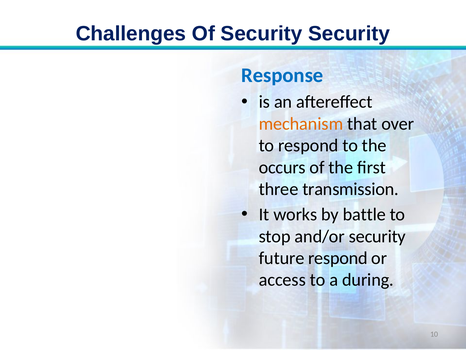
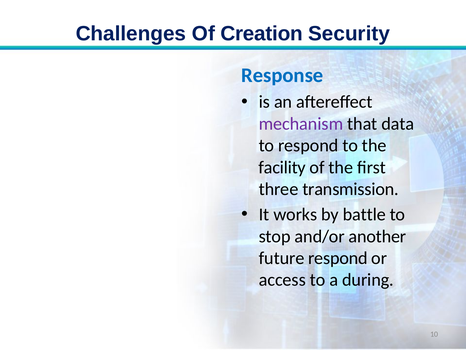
Of Security: Security -> Creation
mechanism colour: orange -> purple
over: over -> data
occurs: occurs -> facility
and/or security: security -> another
